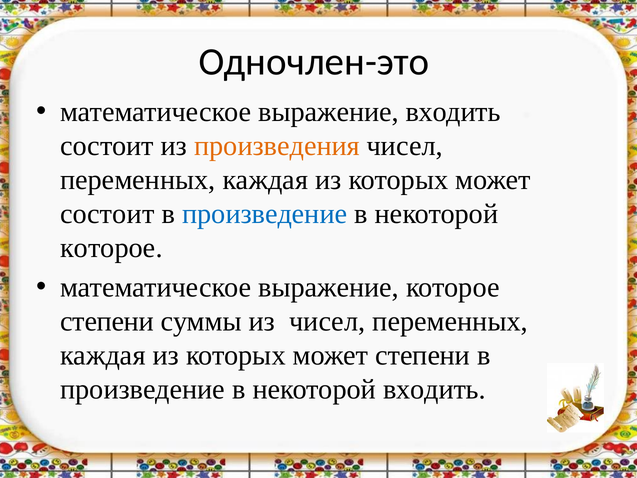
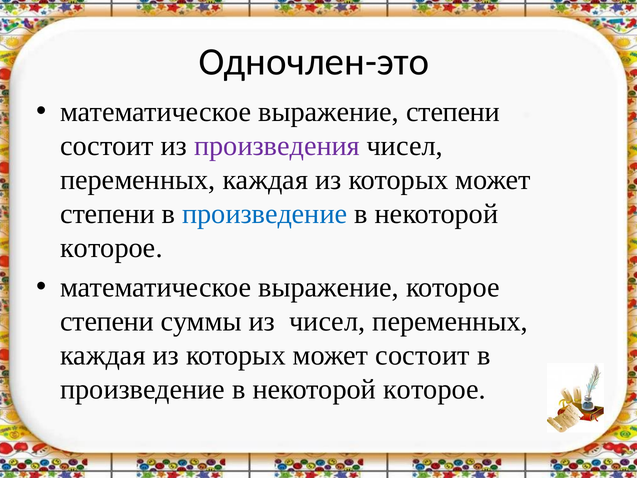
выражение входить: входить -> степени
произведения colour: orange -> purple
состоит at (107, 214): состоит -> степени
может степени: степени -> состоит
входить at (434, 389): входить -> которое
